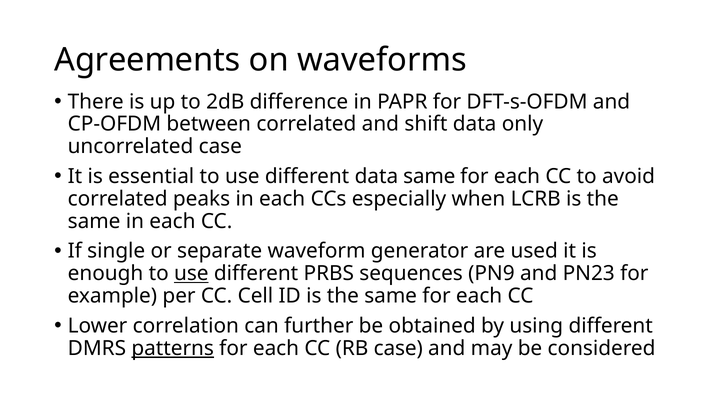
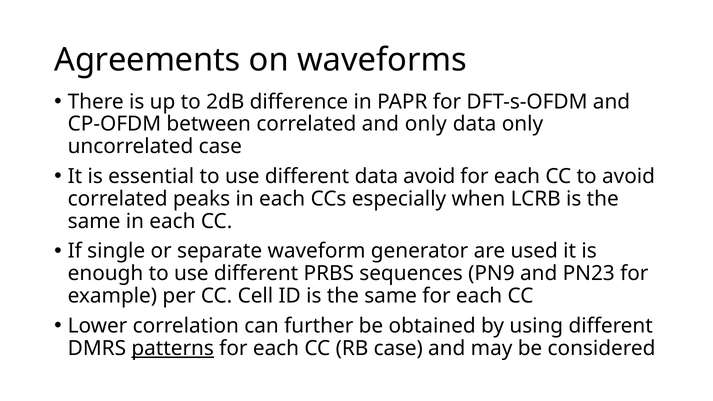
and shift: shift -> only
data same: same -> avoid
use at (191, 274) underline: present -> none
